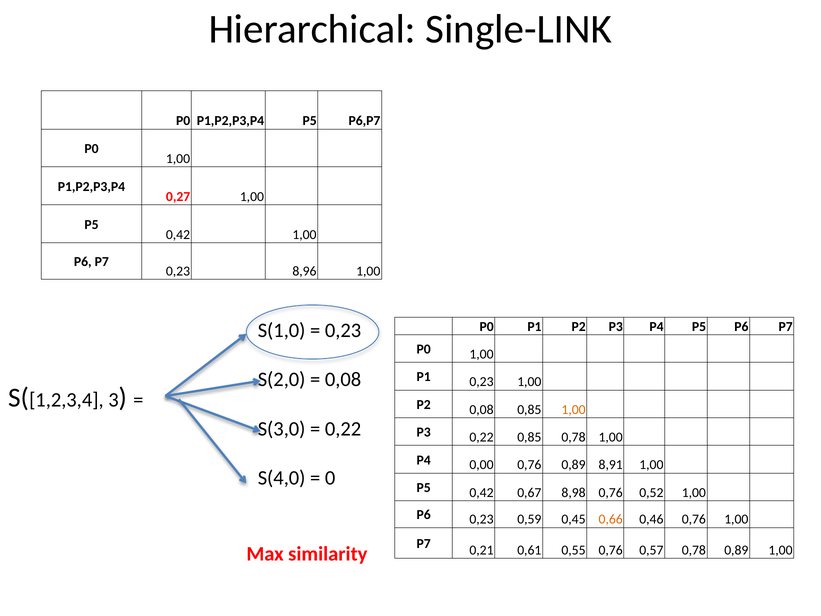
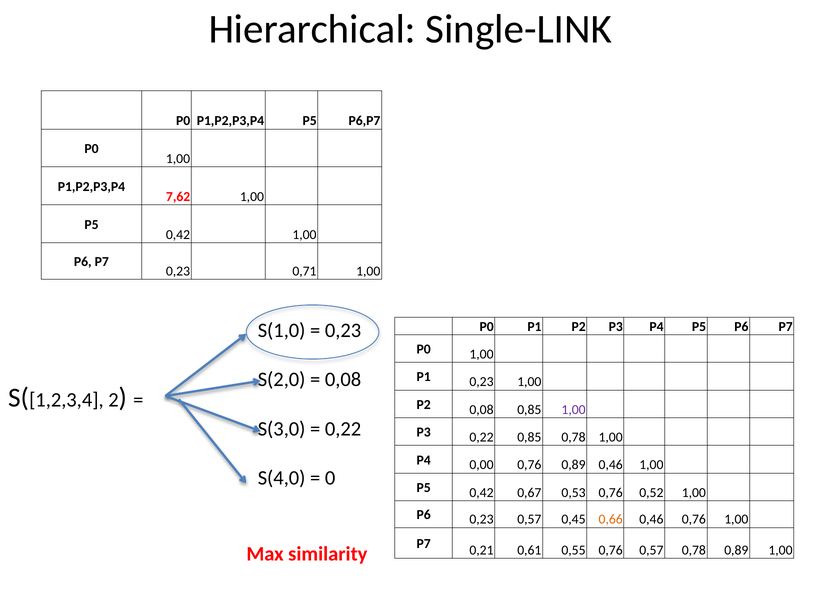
0,27: 0,27 -> 7,62
8,96: 8,96 -> 0,71
3: 3 -> 2
1,00 at (574, 409) colour: orange -> purple
0,89 8,91: 8,91 -> 0,46
8,98: 8,98 -> 0,53
0,23 0,59: 0,59 -> 0,57
